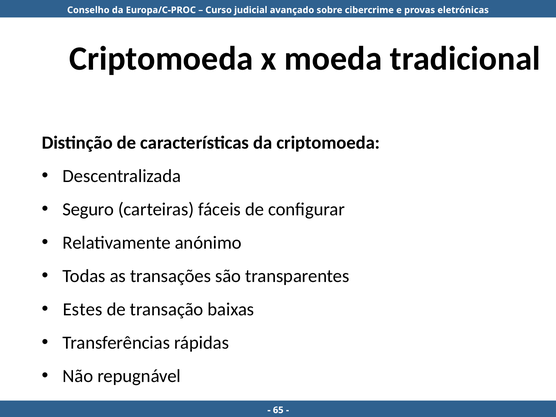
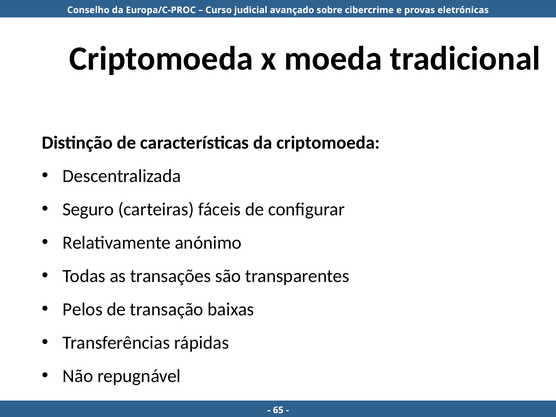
Estes: Estes -> Pelos
